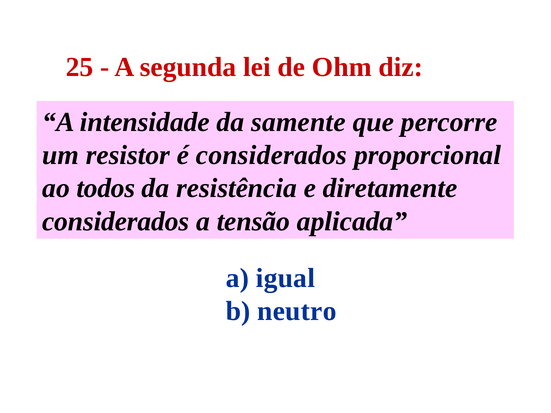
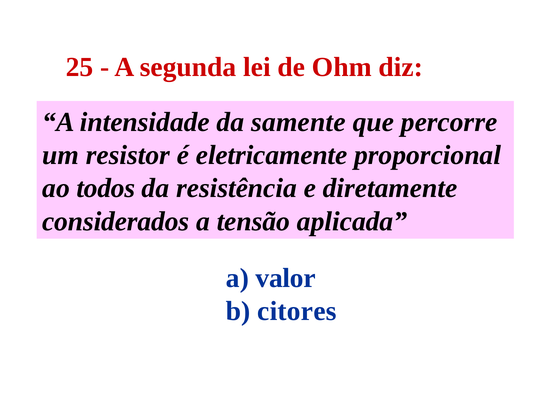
é considerados: considerados -> eletricamente
igual: igual -> valor
neutro: neutro -> citores
